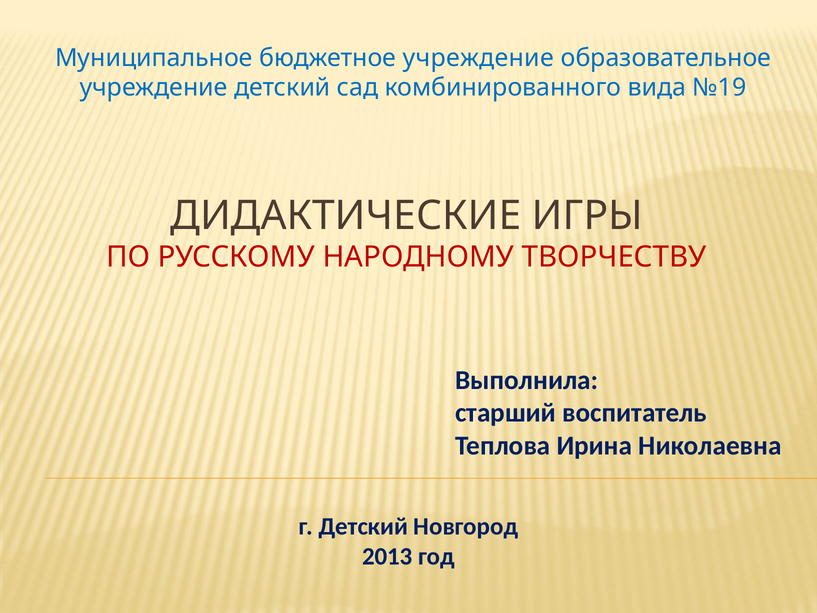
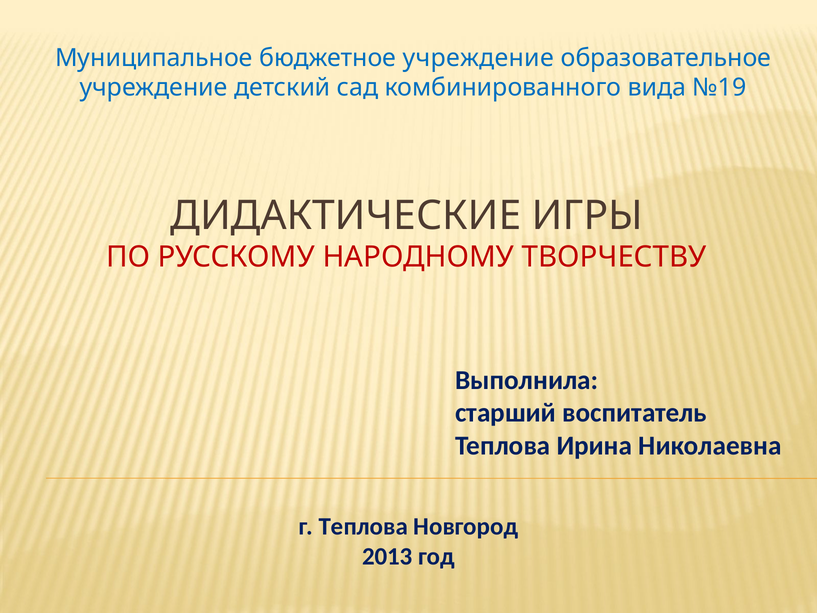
г Детский: Детский -> Теплова
